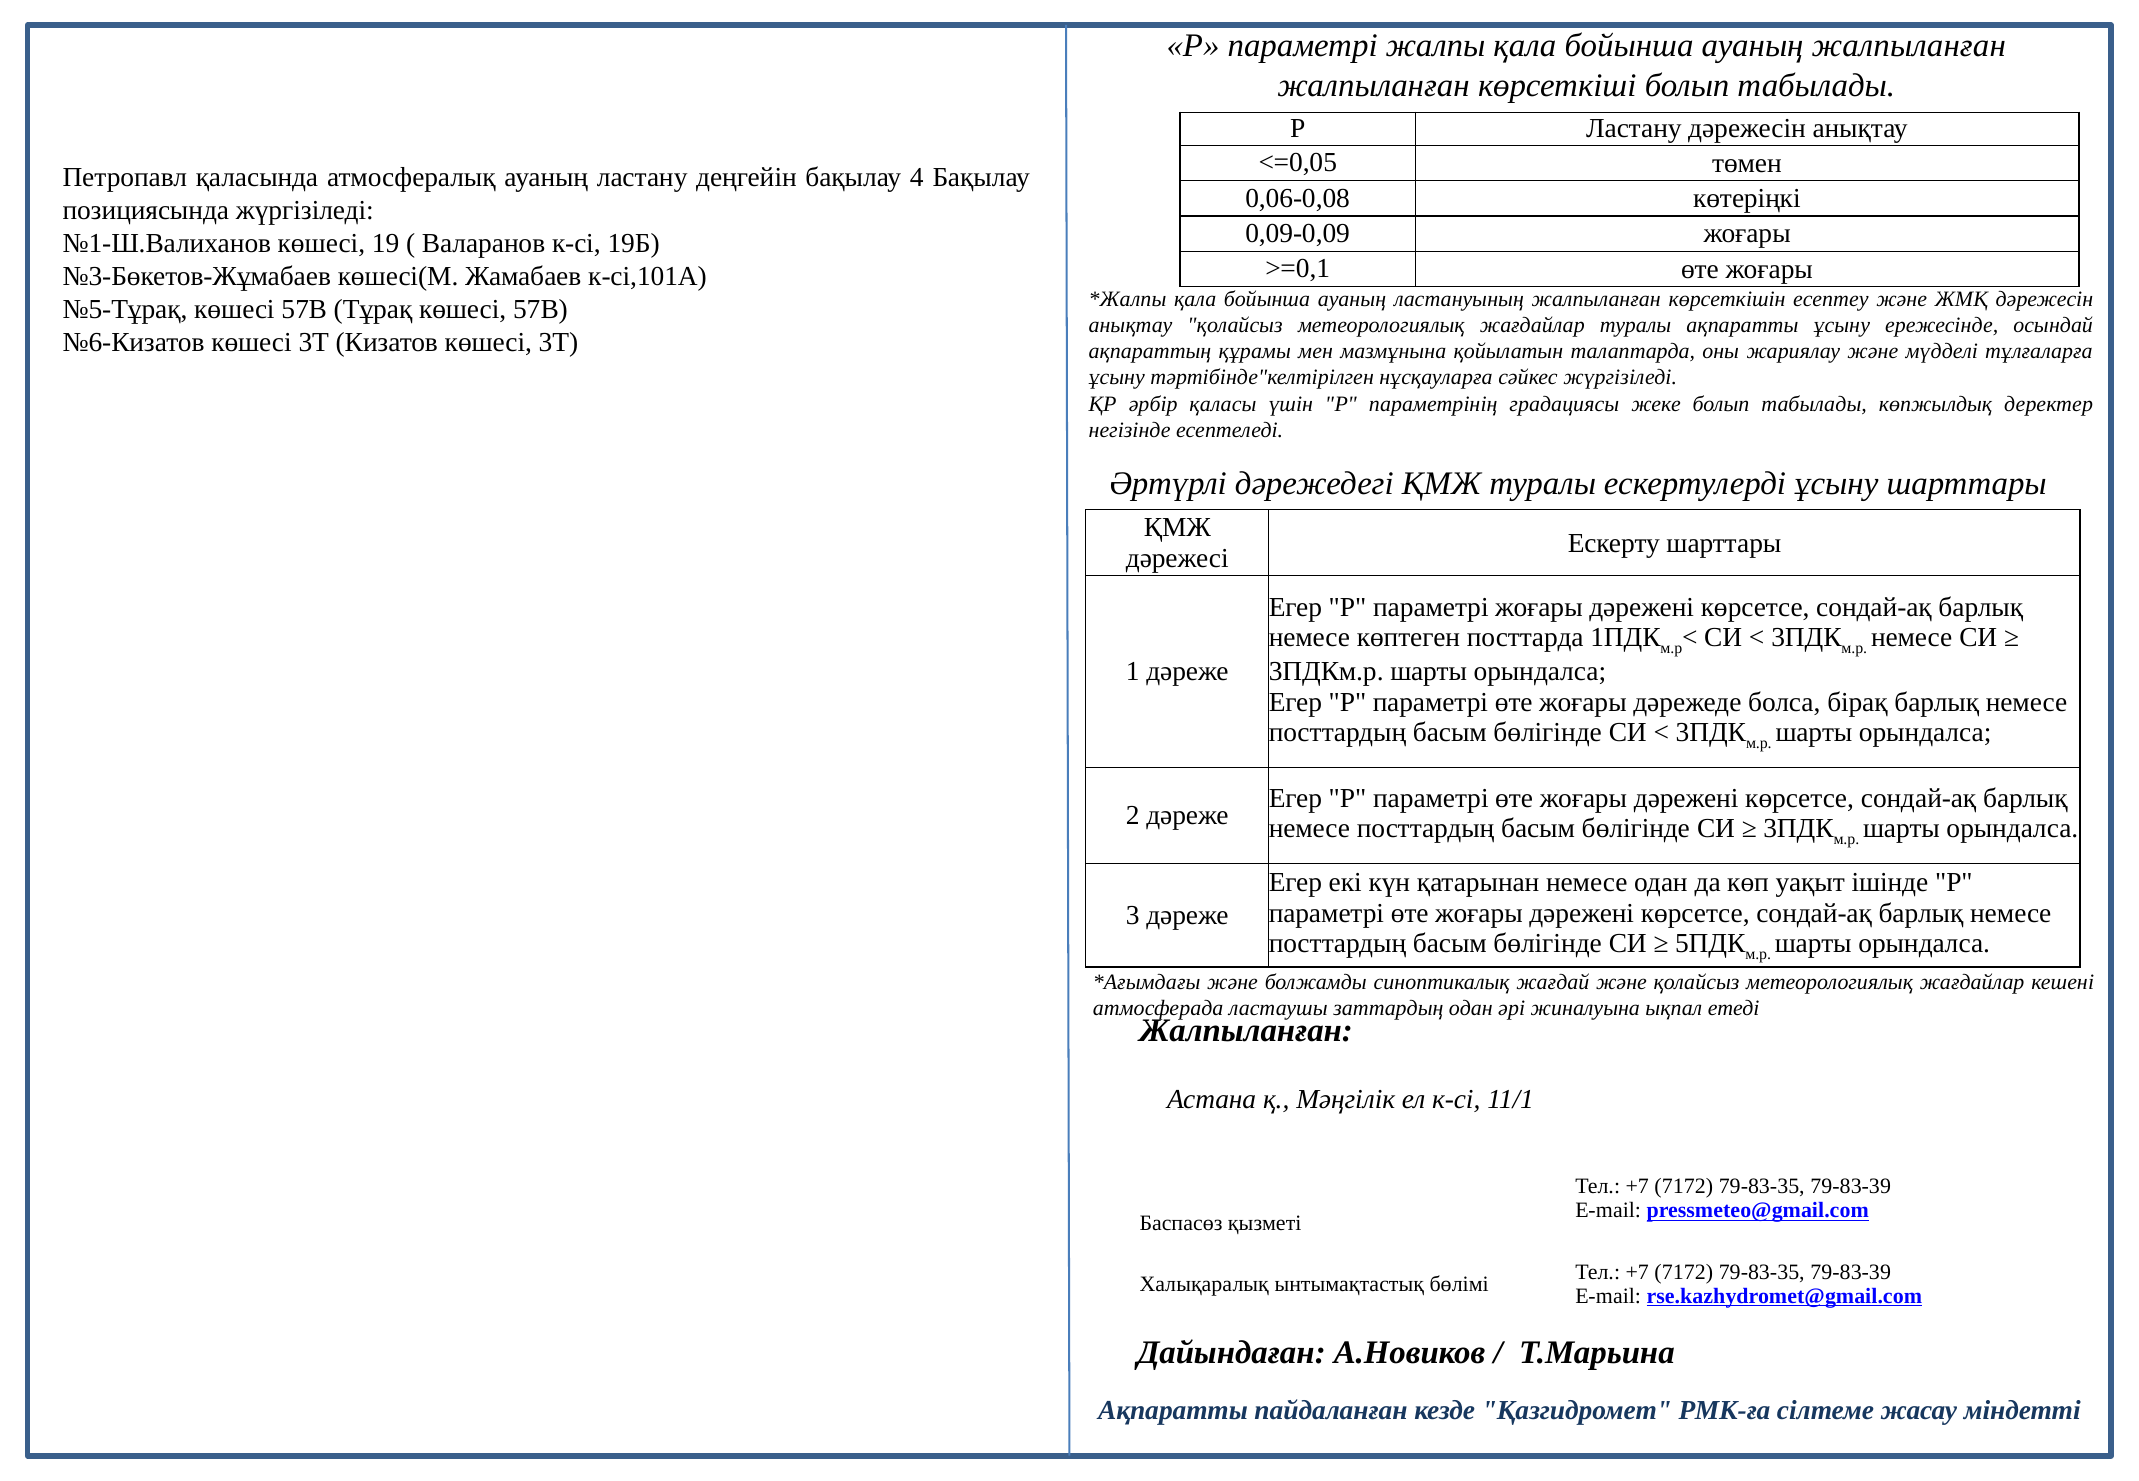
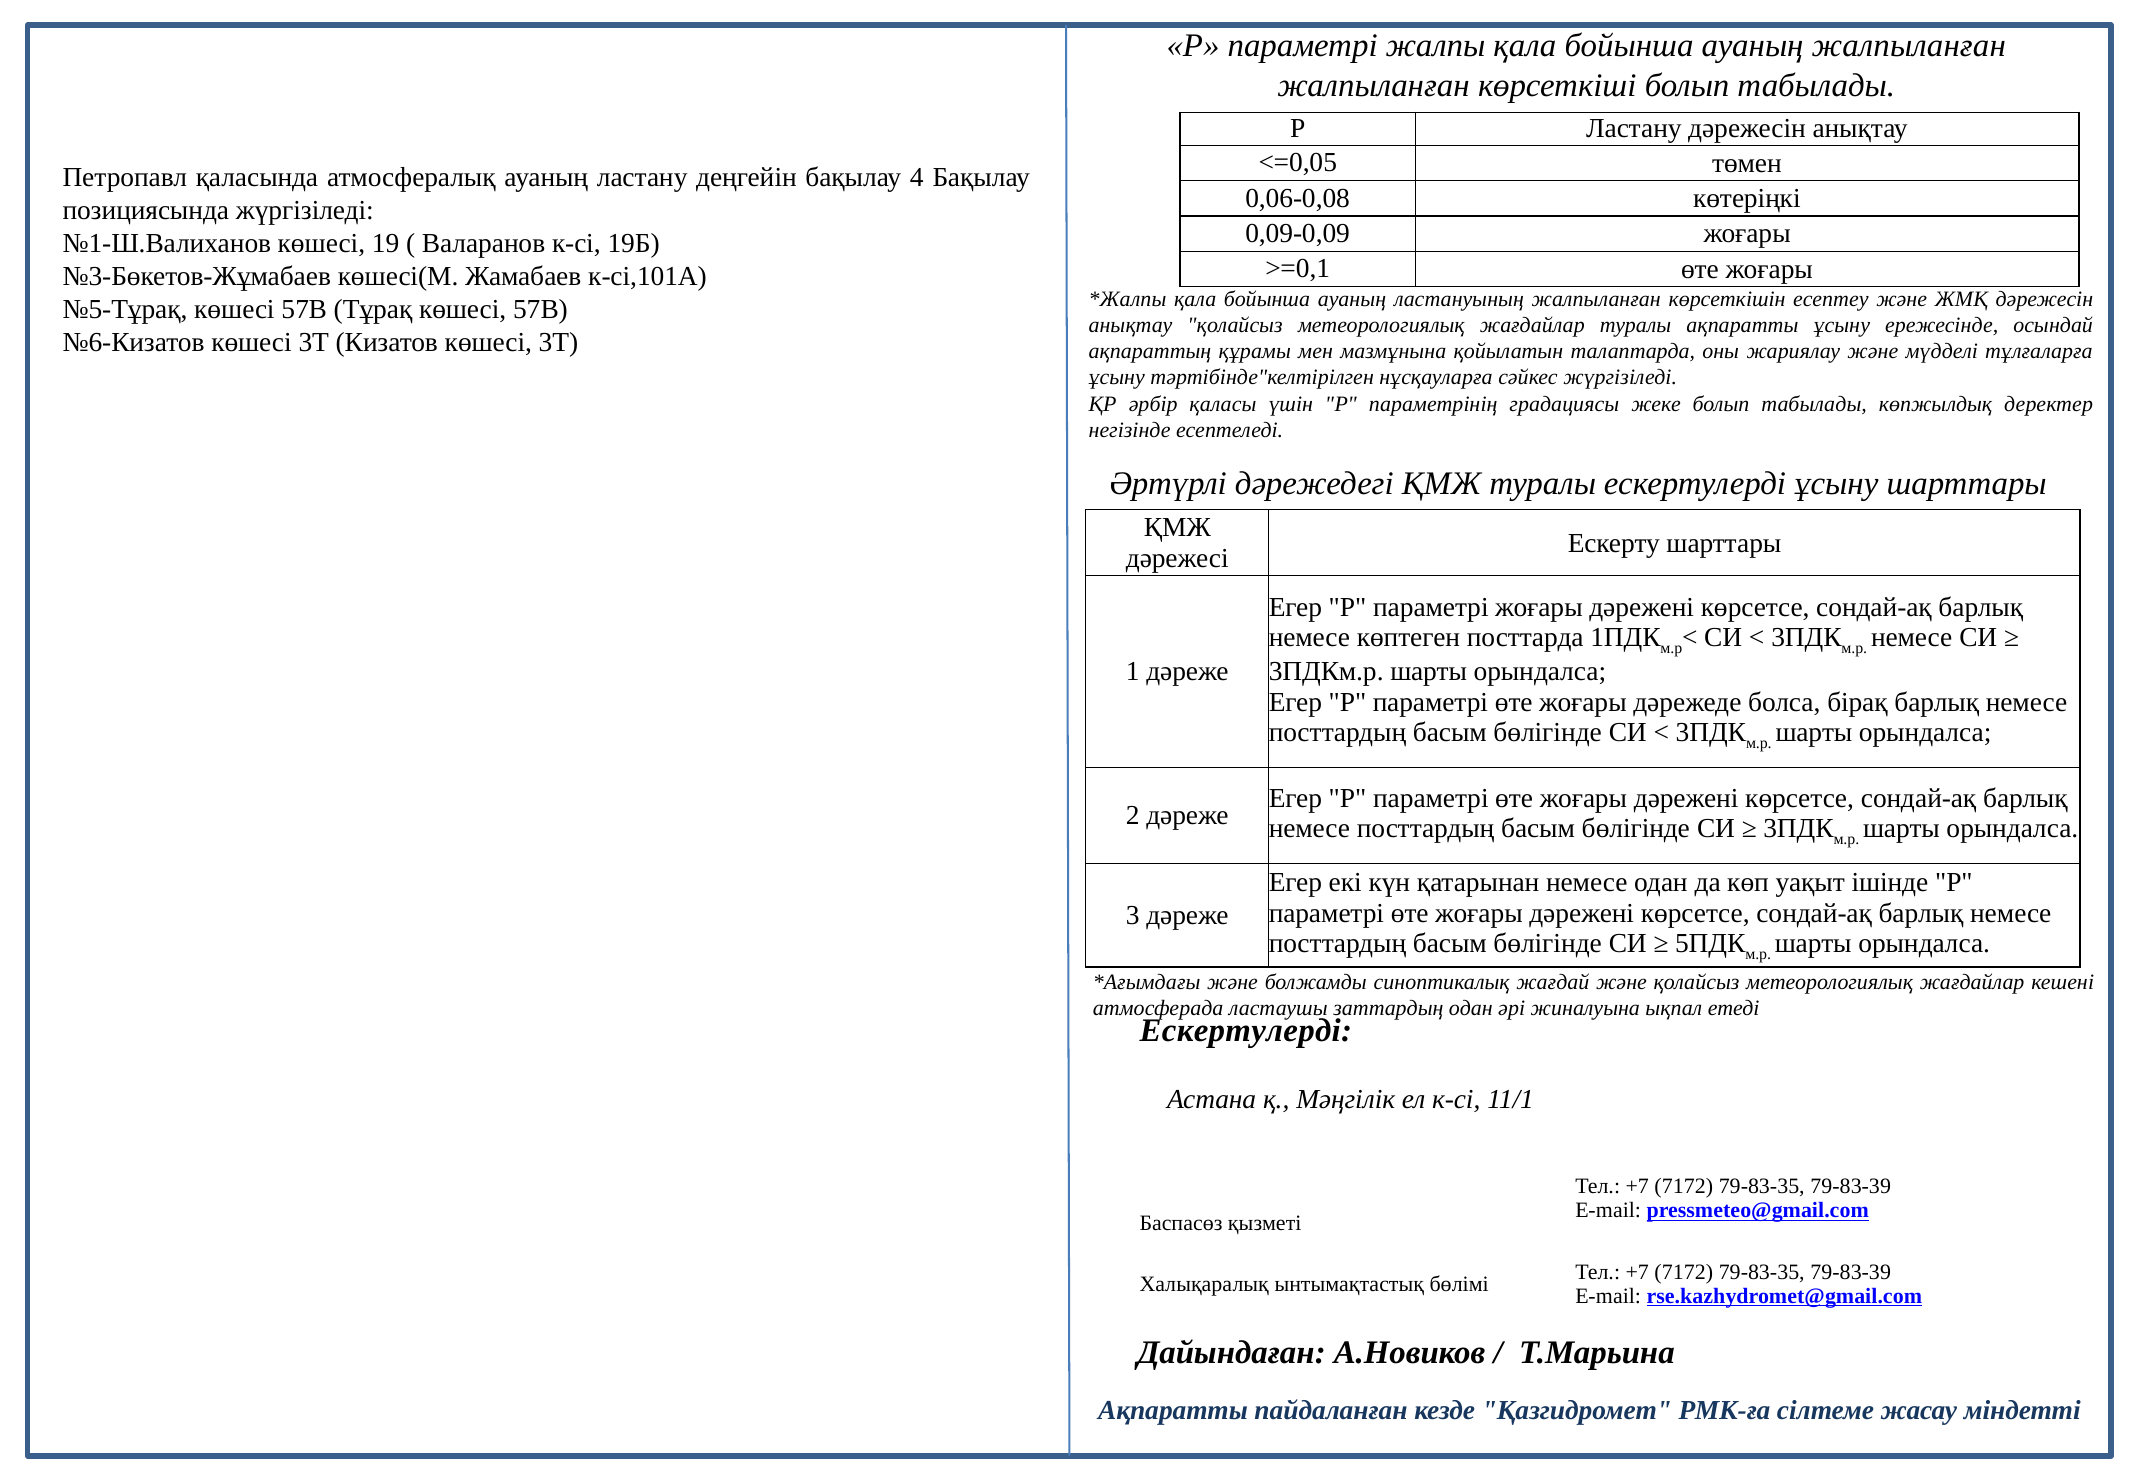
Жалпыланған at (1246, 1030): Жалпыланған -> Ескертулерді
